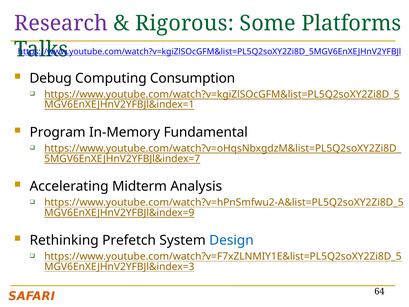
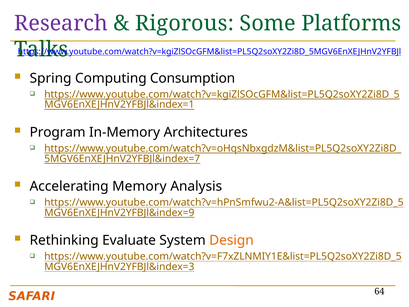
Debug: Debug -> Spring
Fundamental: Fundamental -> Architectures
Midterm: Midterm -> Memory
Prefetch: Prefetch -> Evaluate
Design colour: blue -> orange
